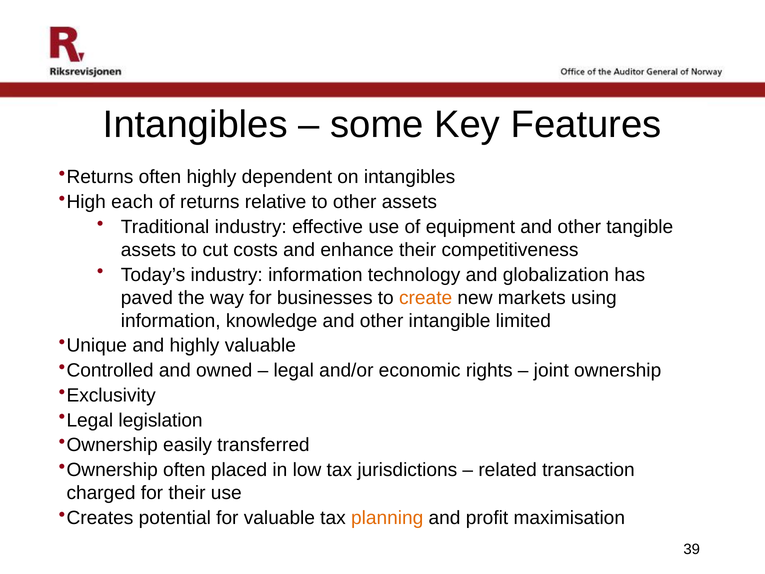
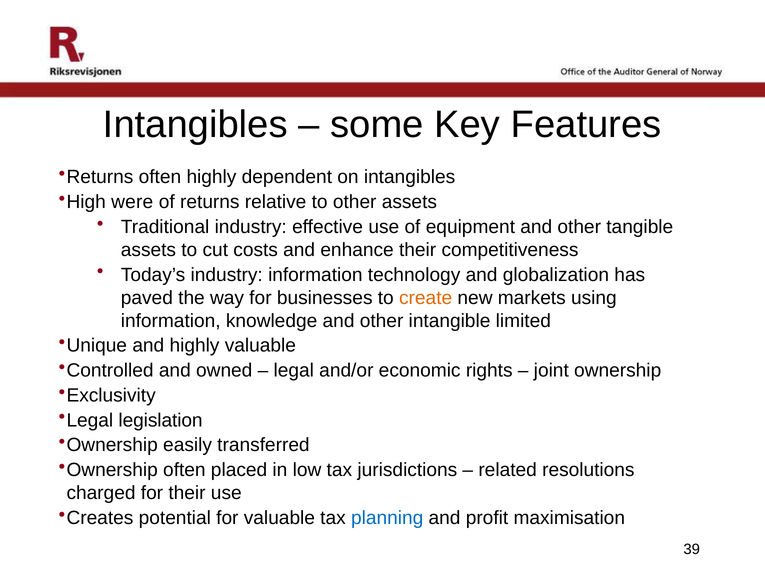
each: each -> were
transaction: transaction -> resolutions
planning colour: orange -> blue
